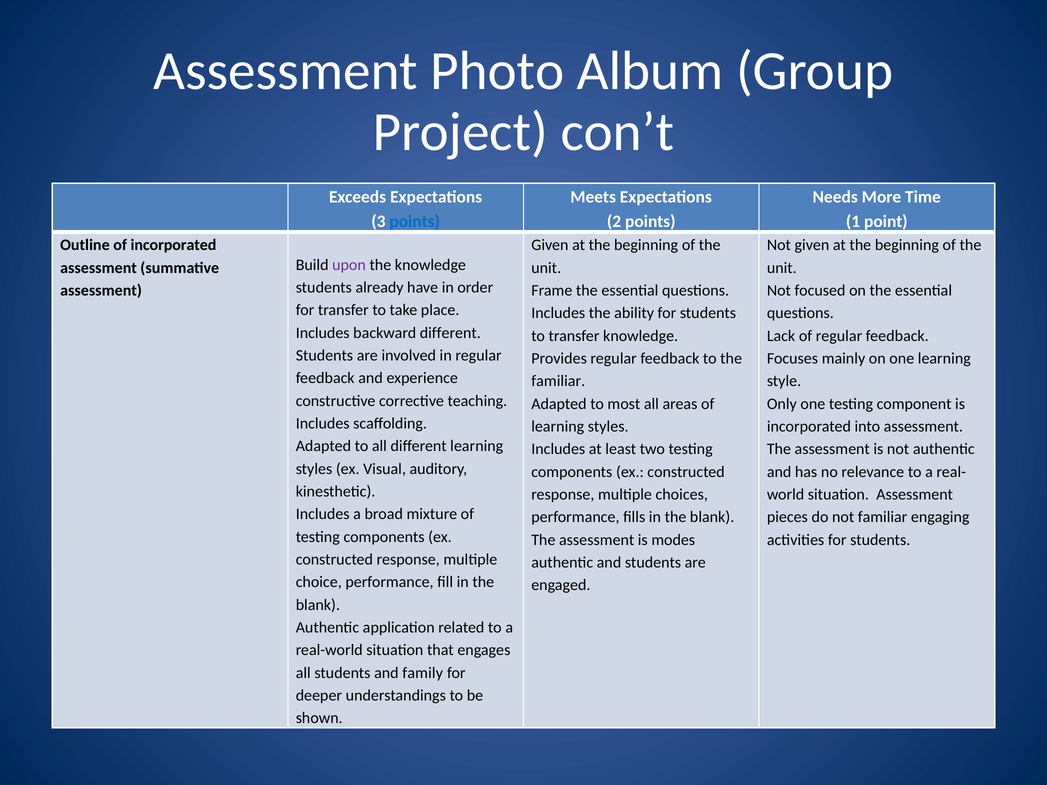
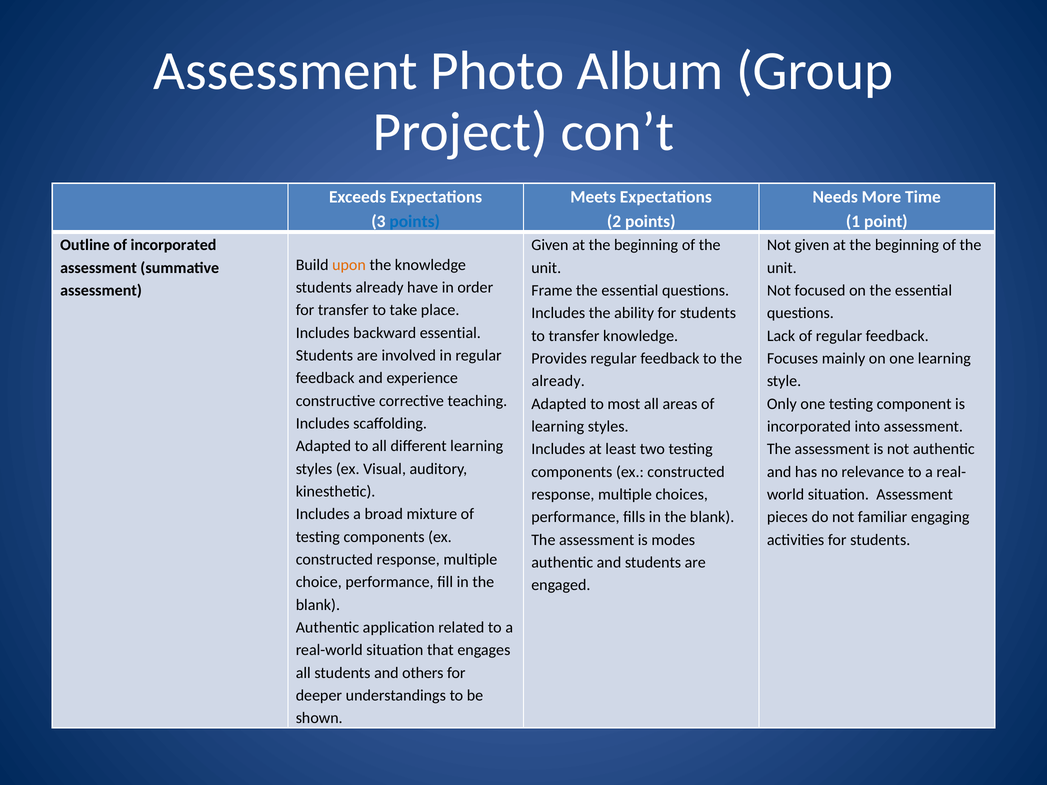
upon colour: purple -> orange
backward different: different -> essential
familiar at (558, 381): familiar -> already
family: family -> others
